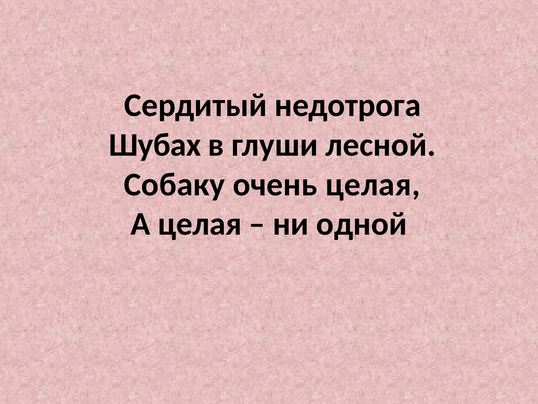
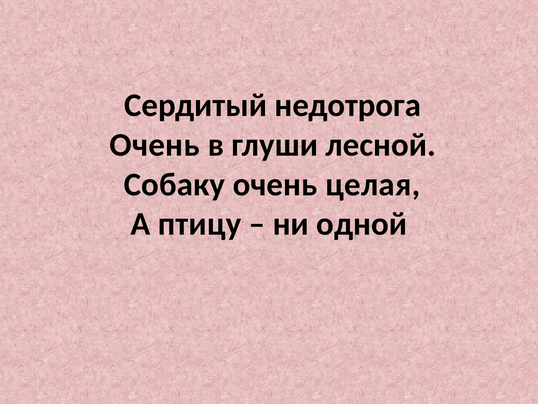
Шубах at (155, 145): Шубах -> Очень
А целая: целая -> птицу
